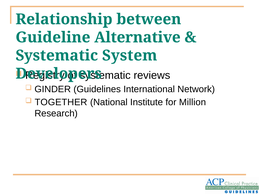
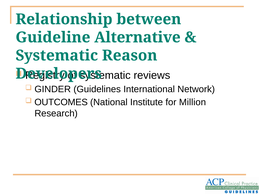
System: System -> Reason
TOGETHER: TOGETHER -> OUTCOMES
